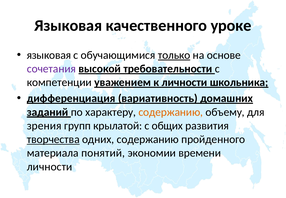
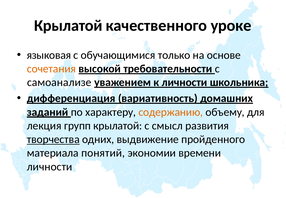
Языковая at (68, 26): Языковая -> Крылатой
только underline: present -> none
сочетания colour: purple -> orange
компетенции: компетенции -> самоанализе
зрения: зрения -> лекция
общих: общих -> смысл
одних содержанию: содержанию -> выдвижение
